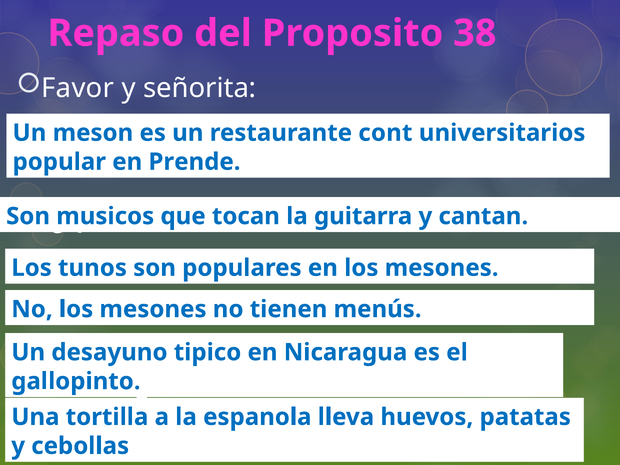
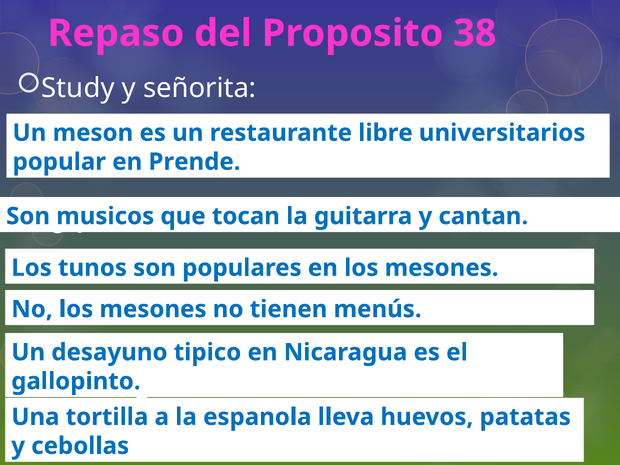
Favor: Favor -> Study
cont: cont -> libre
